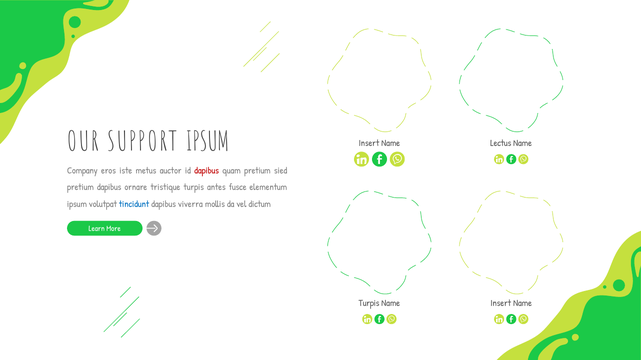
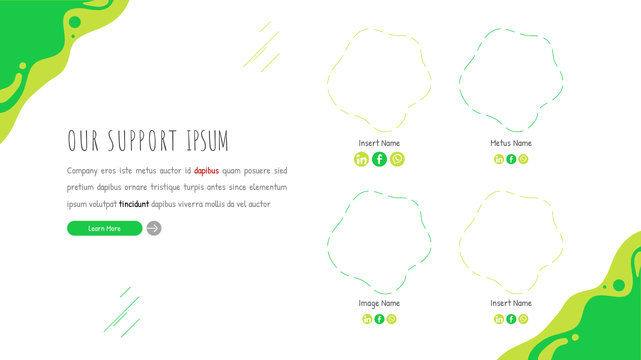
Lectus at (501, 144): Lectus -> Metus
quam pretium: pretium -> posuere
fusce: fusce -> since
tincidunt colour: blue -> black
vel dictum: dictum -> auctor
Turpis at (369, 304): Turpis -> Image
